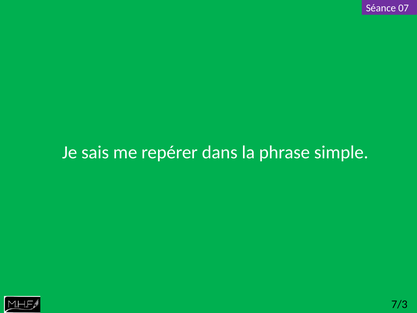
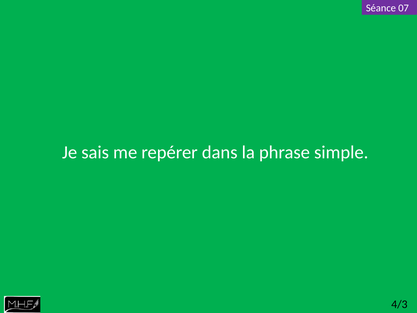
7/3: 7/3 -> 4/3
